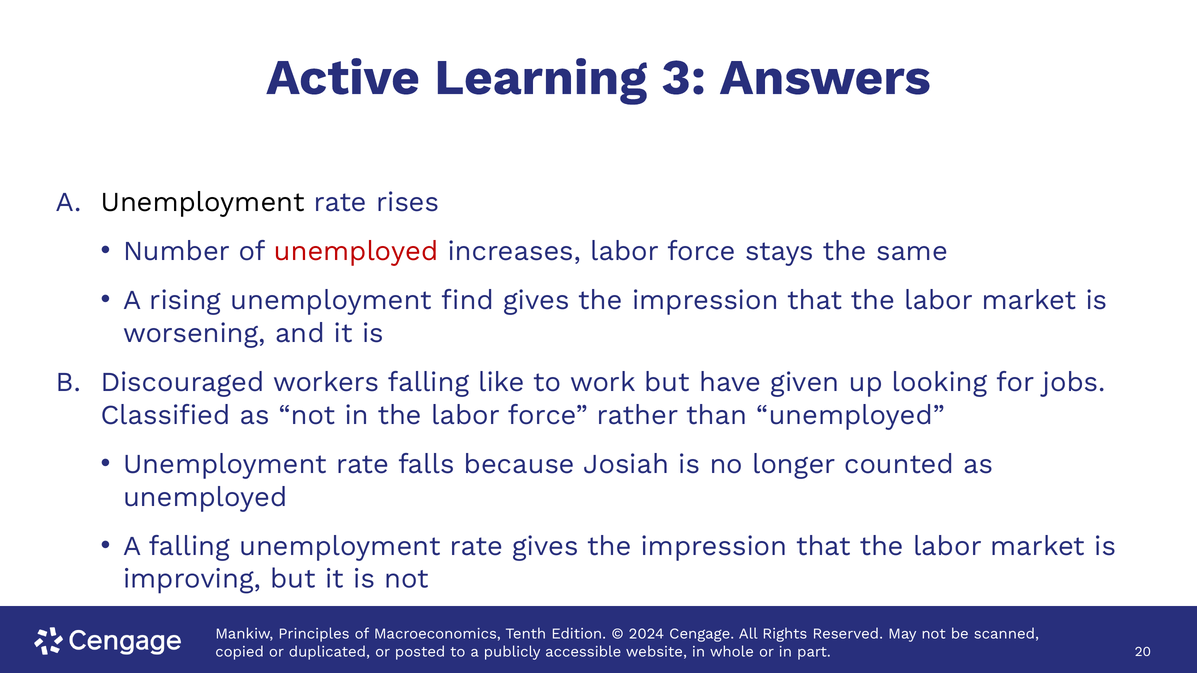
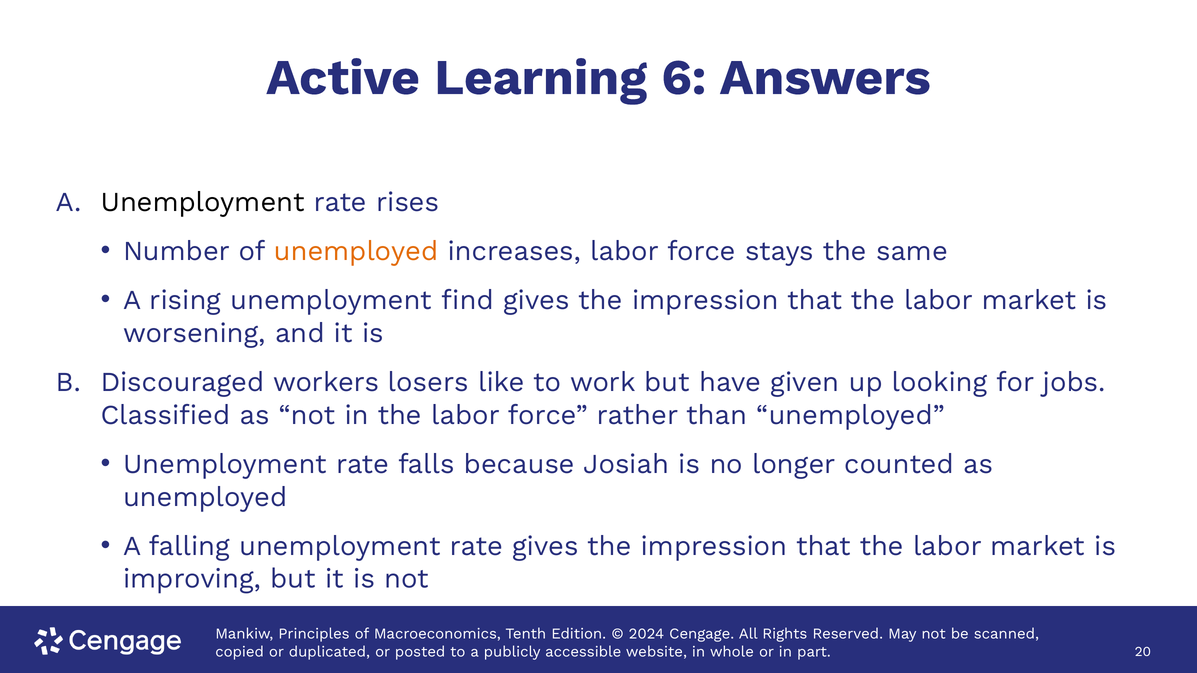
3: 3 -> 6
unemployed at (356, 251) colour: red -> orange
workers falling: falling -> losers
